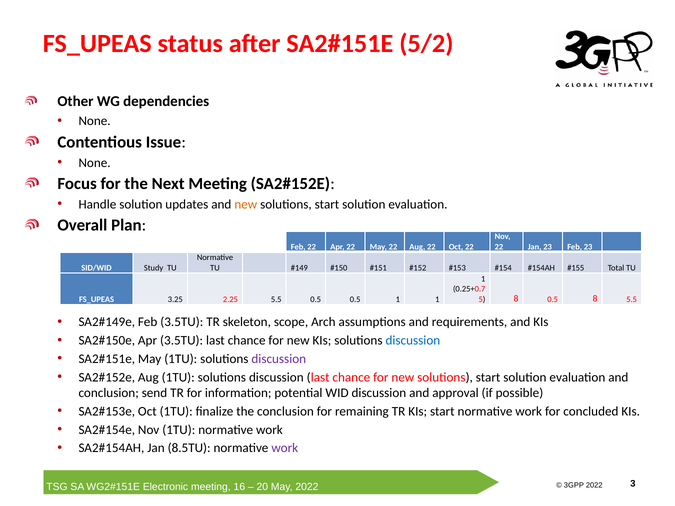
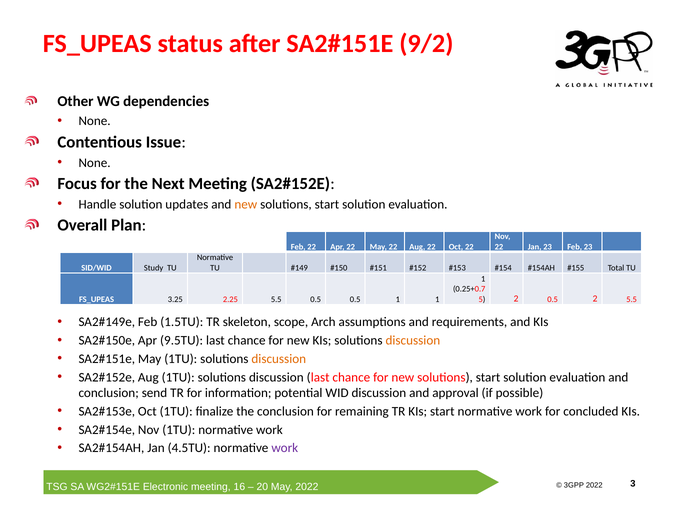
5/2: 5/2 -> 9/2
8 at (516, 299): 8 -> 2
0.5 8: 8 -> 2
Feb 3.5TU: 3.5TU -> 1.5TU
Apr 3.5TU: 3.5TU -> 9.5TU
discussion at (413, 341) colour: blue -> orange
discussion at (279, 359) colour: purple -> orange
8.5TU: 8.5TU -> 4.5TU
